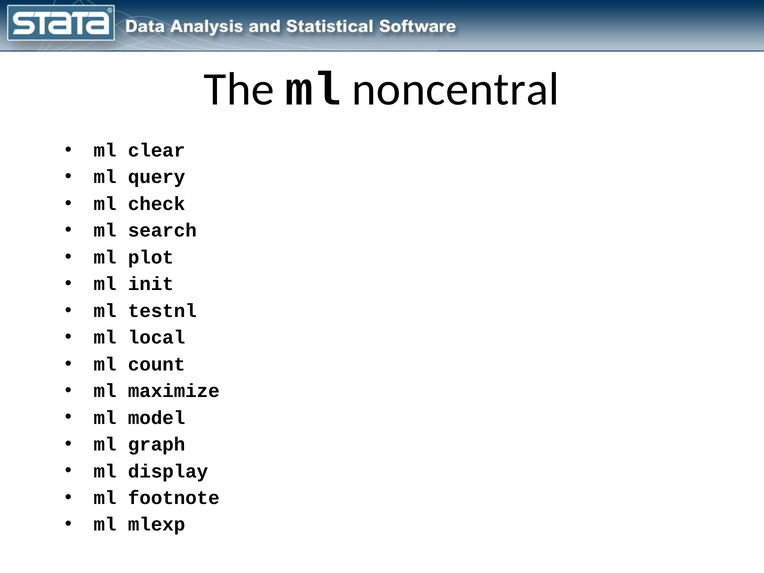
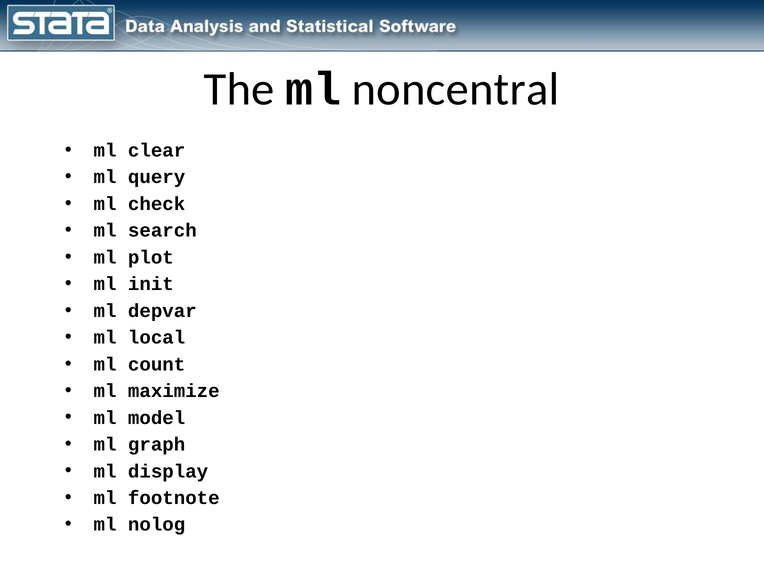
testnl: testnl -> depvar
mlexp: mlexp -> nolog
